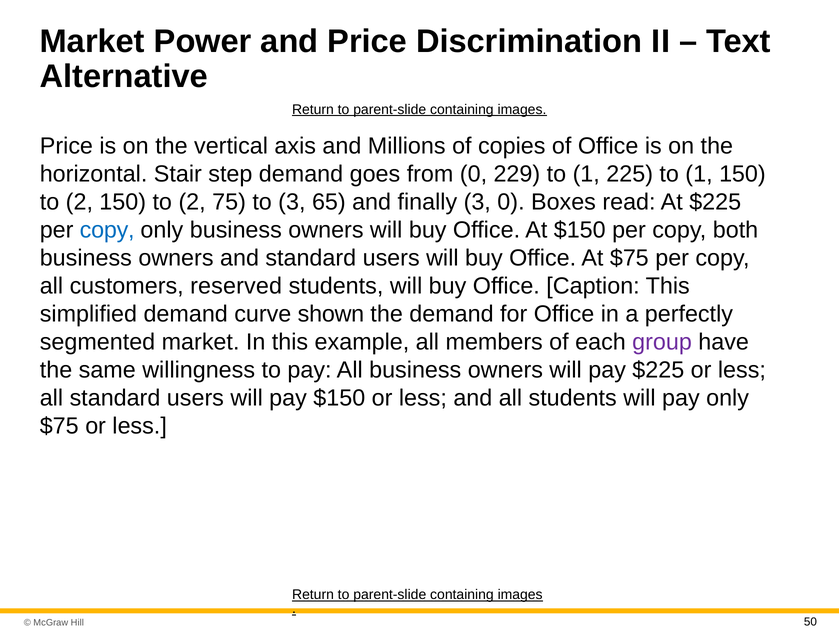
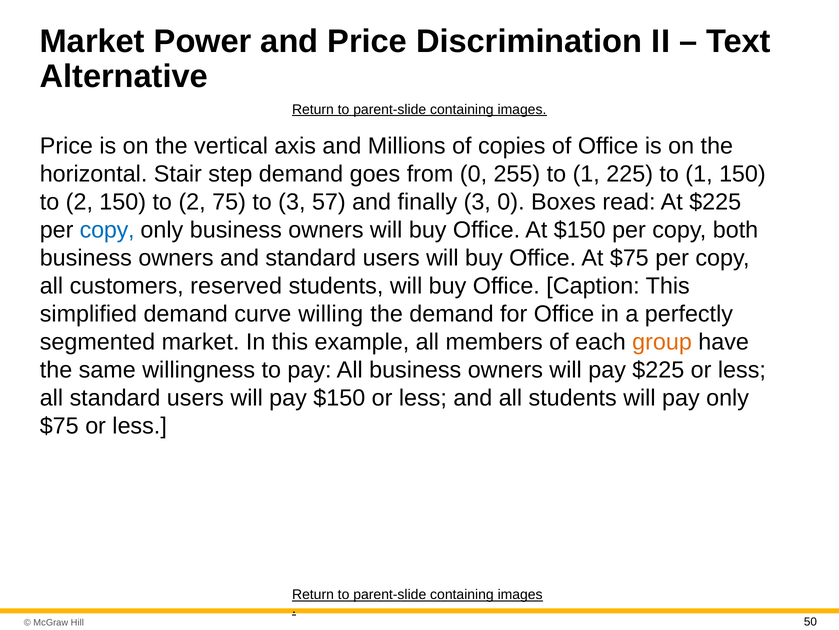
229: 229 -> 255
65: 65 -> 57
shown: shown -> willing
group colour: purple -> orange
